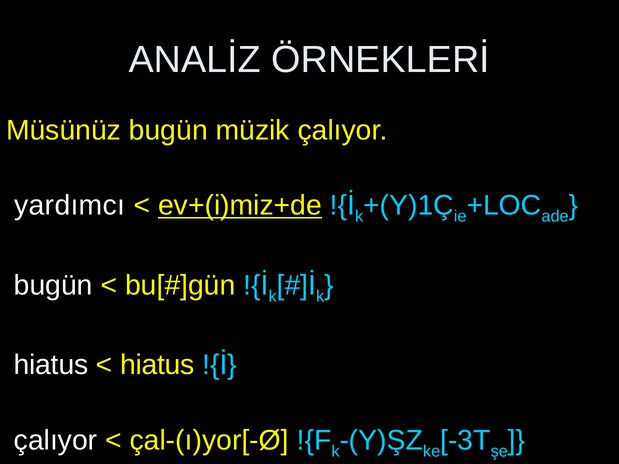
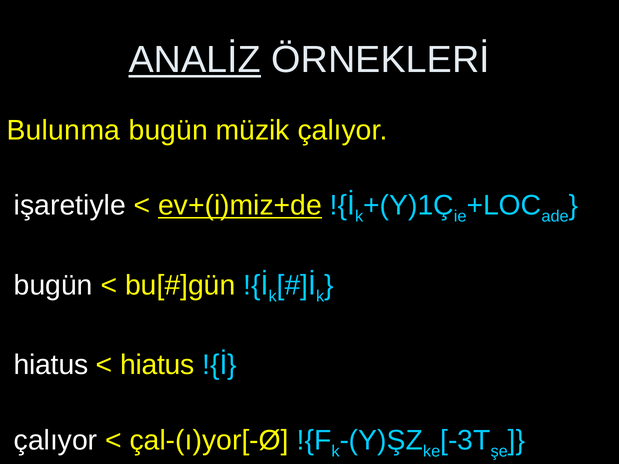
ANALİZ underline: none -> present
Müsünüz: Müsünüz -> Bulunma
yardımcı: yardımcı -> işaretiyle
